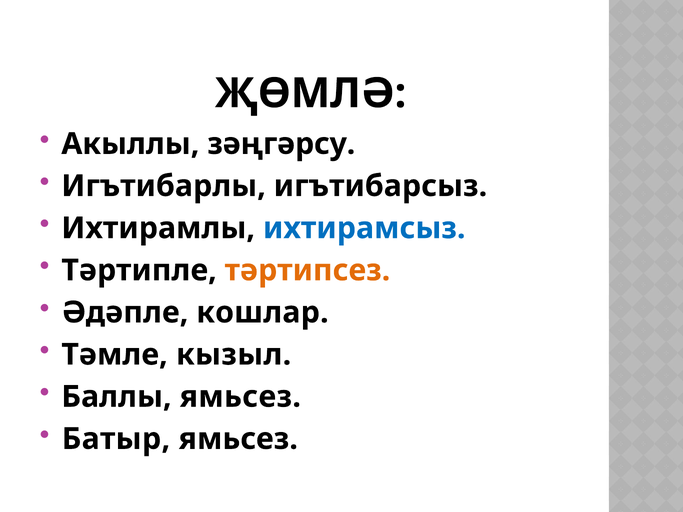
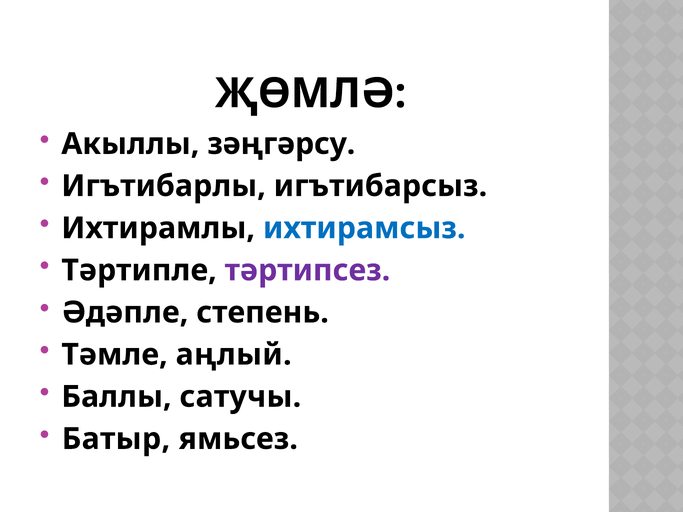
тәртипсез colour: orange -> purple
кошлар: кошлар -> степень
кызыл: кызыл -> аңлый
Баллы ямьсез: ямьсез -> сатучы
